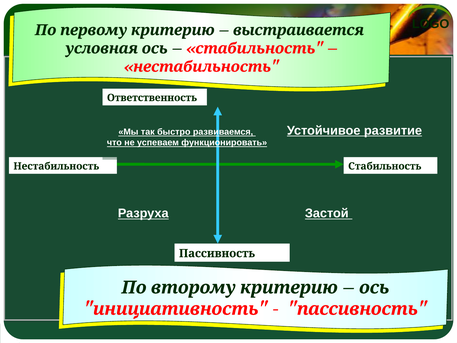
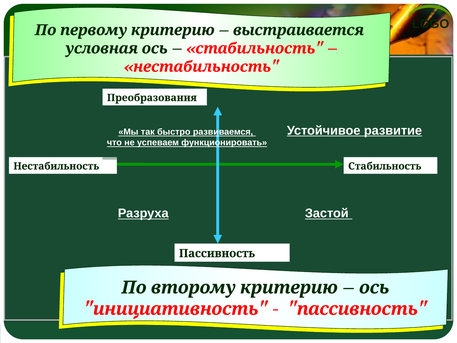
Ответственность: Ответственность -> Преобразования
